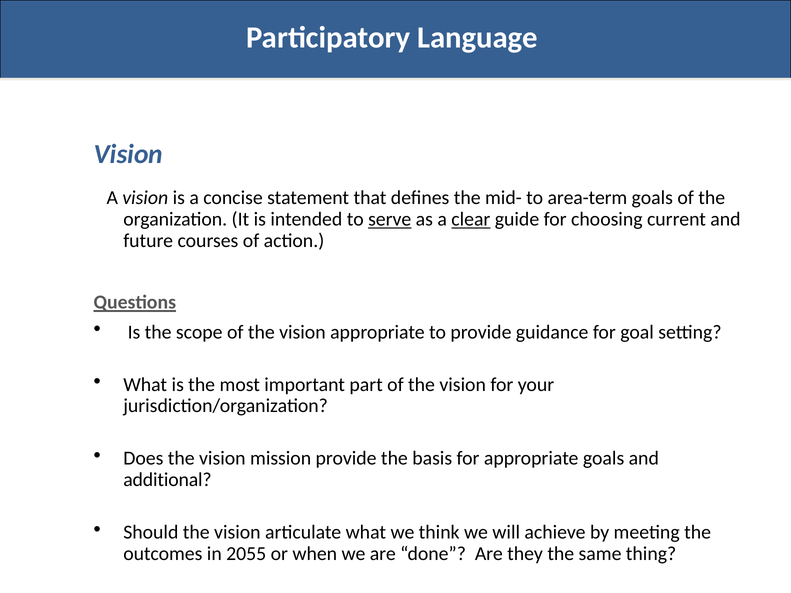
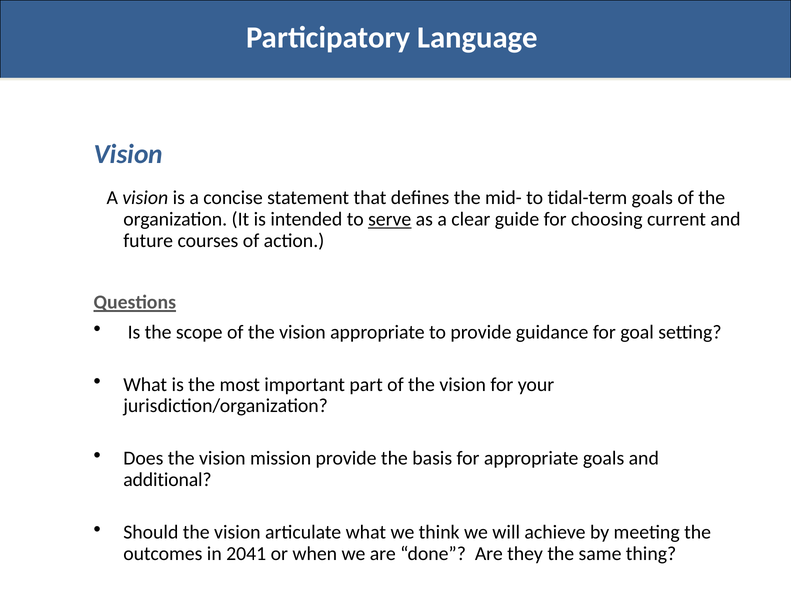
area-term: area-term -> tidal-term
clear underline: present -> none
2055: 2055 -> 2041
